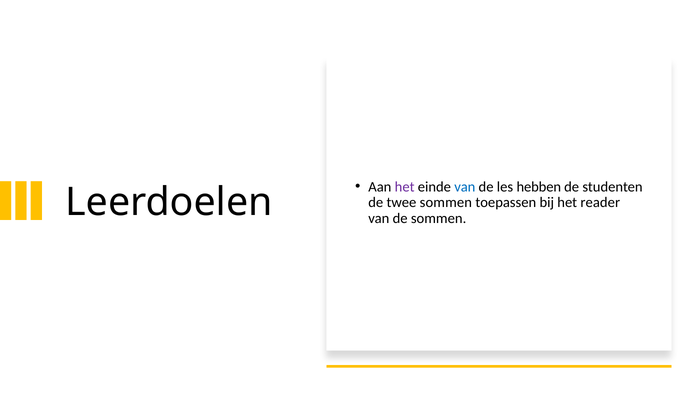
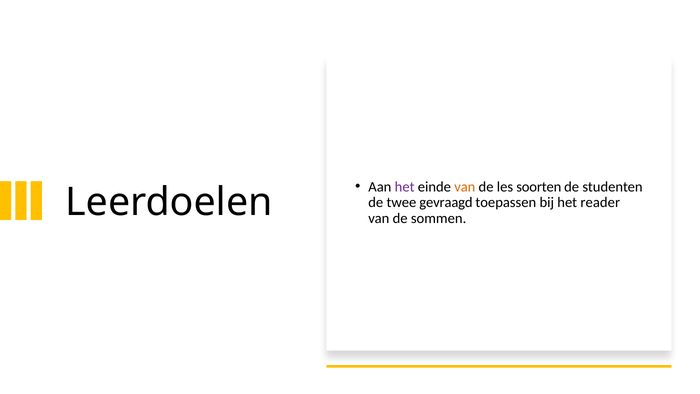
van at (465, 187) colour: blue -> orange
hebben: hebben -> soorten
twee sommen: sommen -> gevraagd
